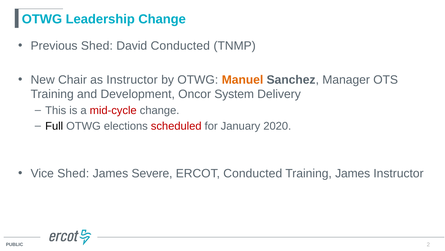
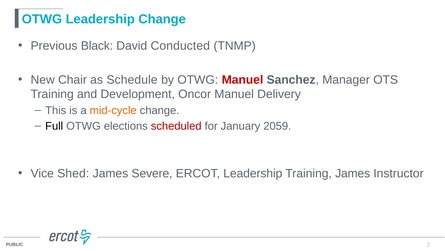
Previous Shed: Shed -> Black
as Instructor: Instructor -> Schedule
Manuel at (243, 80) colour: orange -> red
Oncor System: System -> Manuel
mid-cycle colour: red -> orange
2020: 2020 -> 2059
ERCOT Conducted: Conducted -> Leadership
